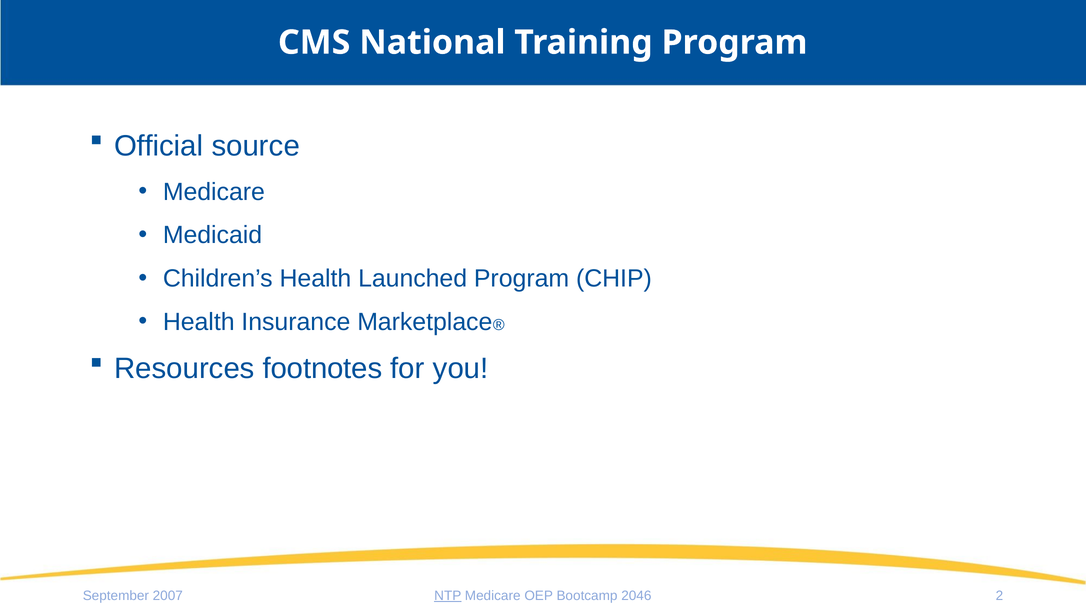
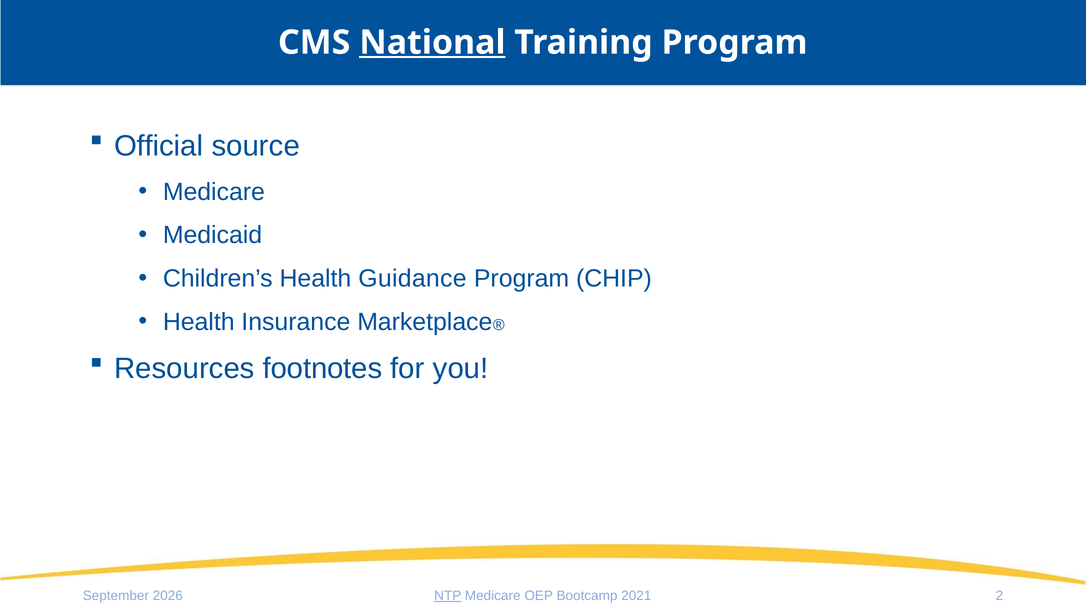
National underline: none -> present
Launched: Launched -> Guidance
2007: 2007 -> 2026
2046: 2046 -> 2021
